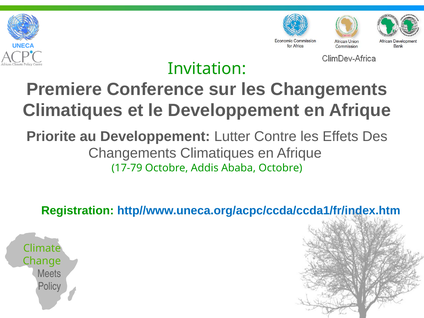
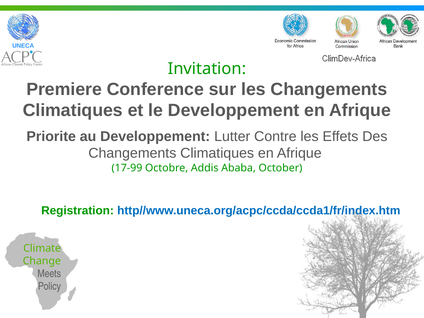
17-79: 17-79 -> 17-99
Ababa Octobre: Octobre -> October
